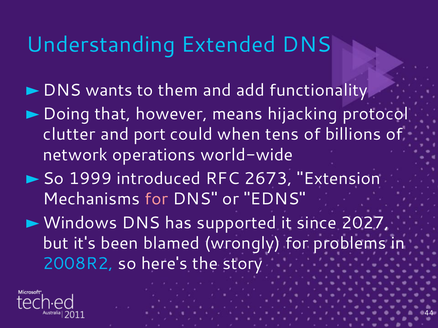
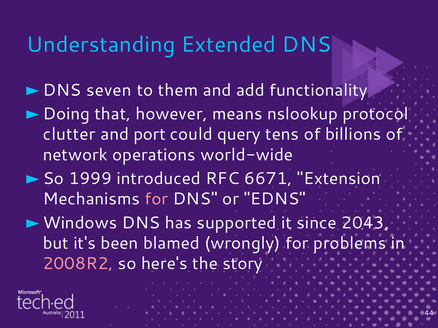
wants: wants -> seven
hijacking: hijacking -> nslookup
when: when -> query
2673: 2673 -> 6671
2027: 2027 -> 2043
2008R2 colour: light blue -> pink
